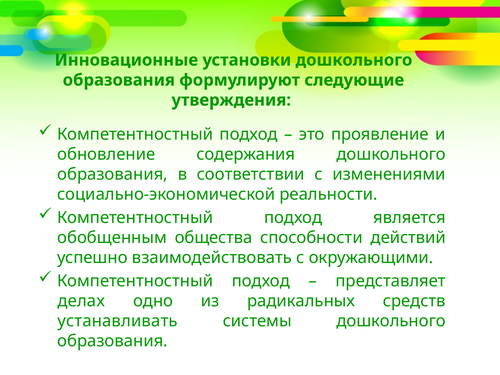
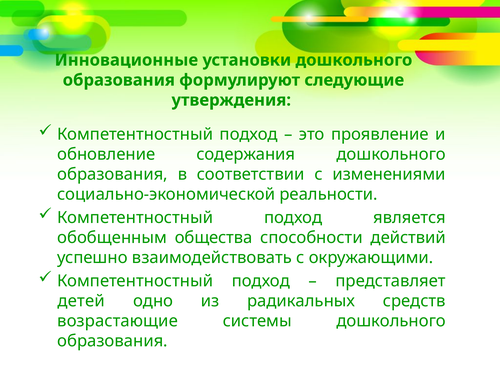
делах: делах -> детей
устанавливать: устанавливать -> возрастающие
